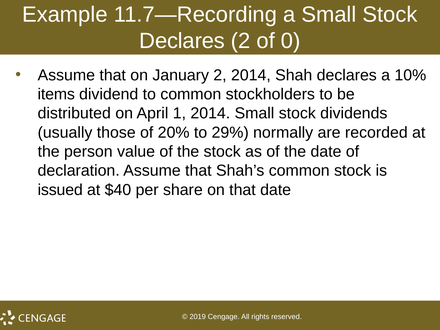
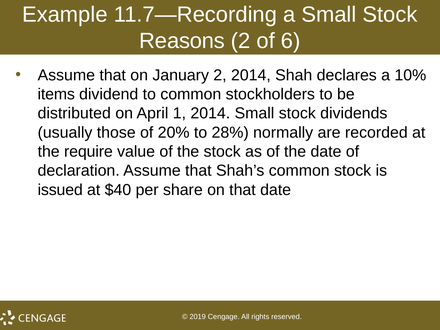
Declares at (182, 41): Declares -> Reasons
0: 0 -> 6
29%: 29% -> 28%
person: person -> require
